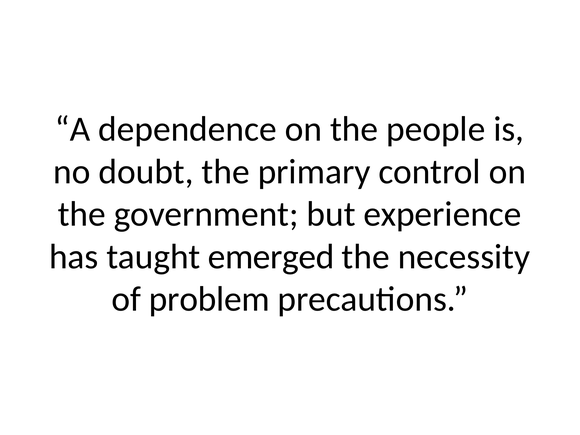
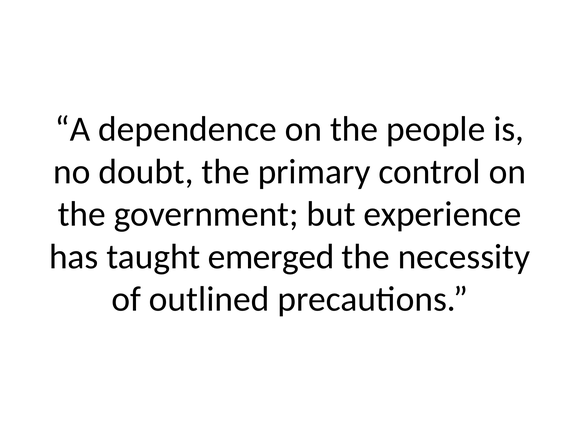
problem: problem -> outlined
